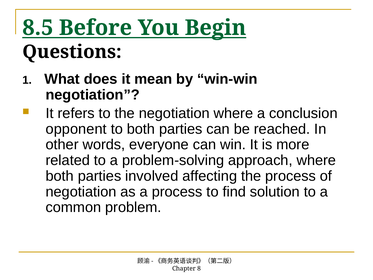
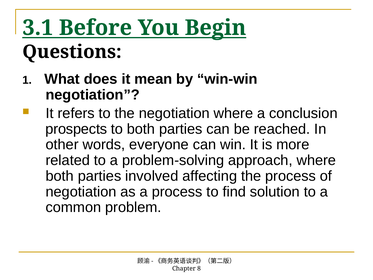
8.5: 8.5 -> 3.1
opponent: opponent -> prospects
